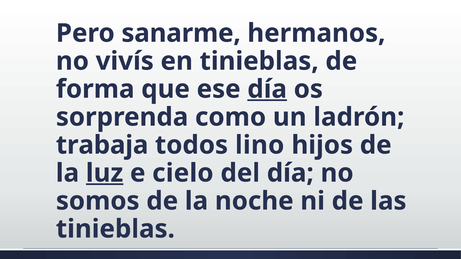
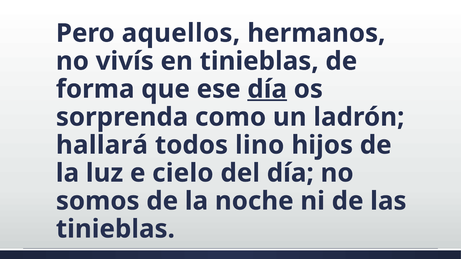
sanarme: sanarme -> aquellos
trabaja: trabaja -> hallará
luz underline: present -> none
